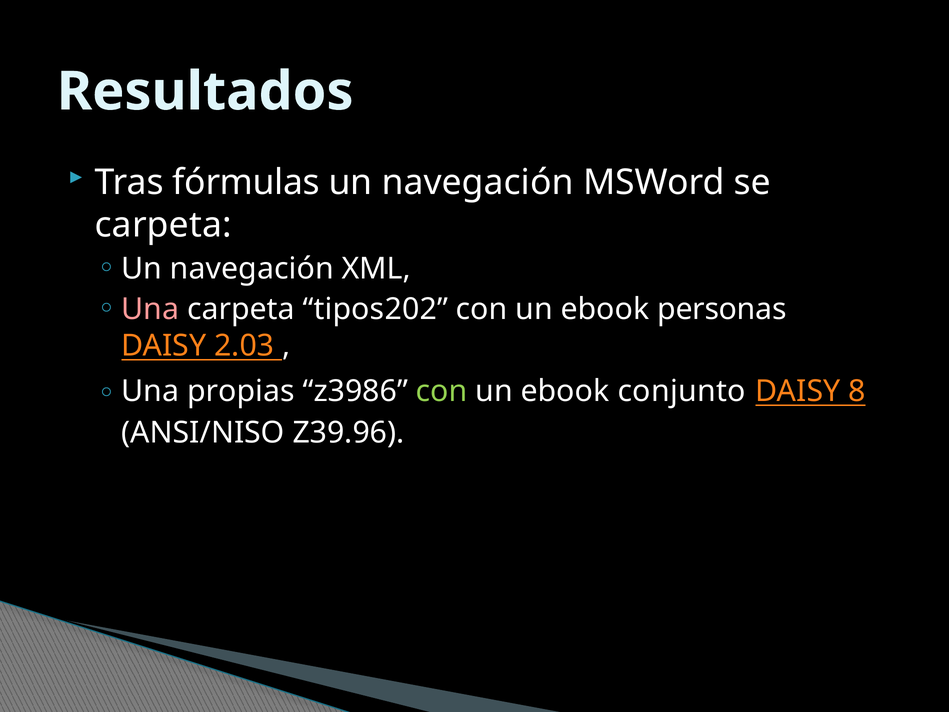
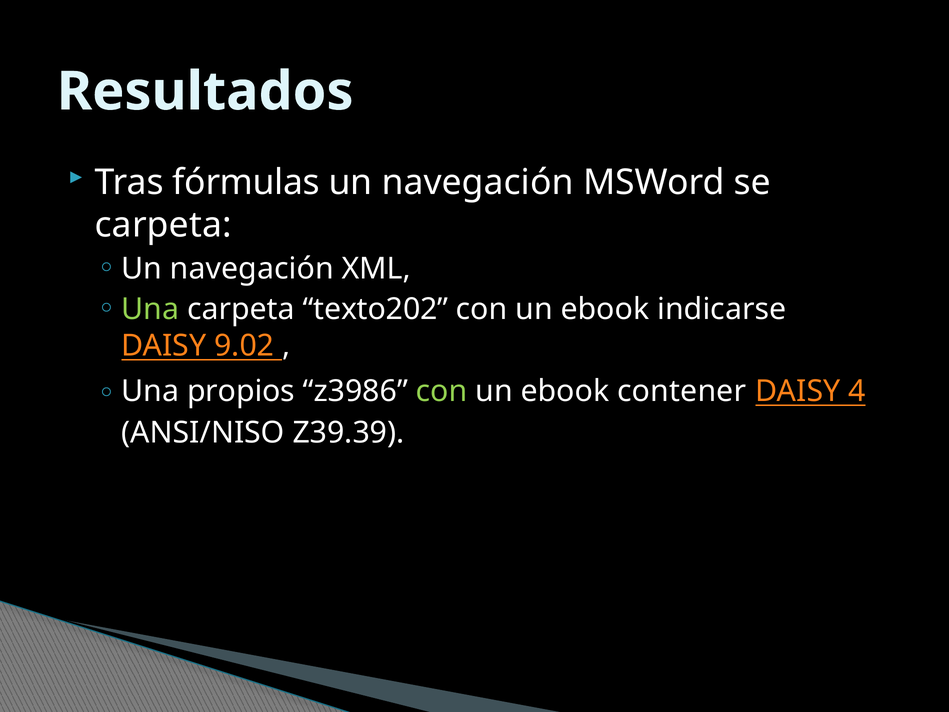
Una at (150, 309) colour: pink -> light green
tipos202: tipos202 -> texto202
personas: personas -> indicarse
2.03: 2.03 -> 9.02
propias: propias -> propios
conjunto: conjunto -> contener
8: 8 -> 4
Z39.96: Z39.96 -> Z39.39
